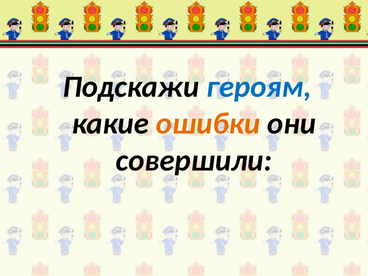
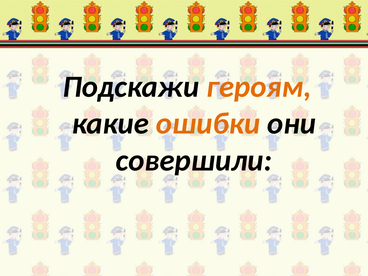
героям colour: blue -> orange
